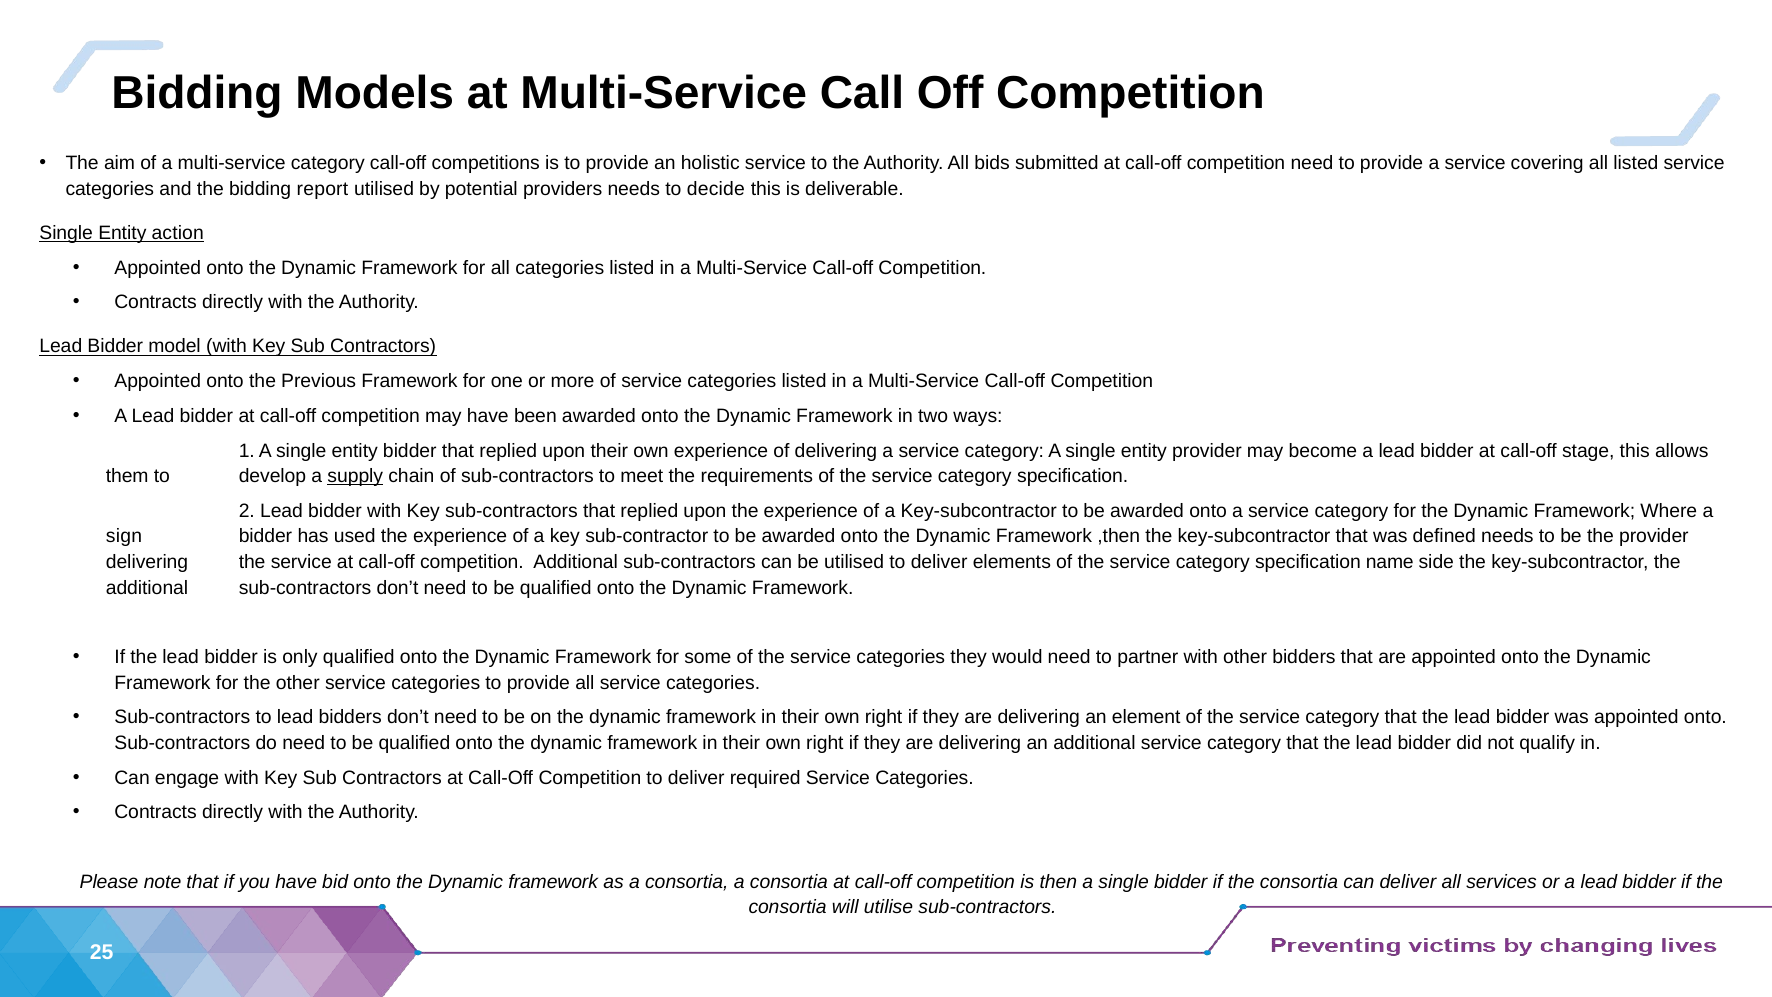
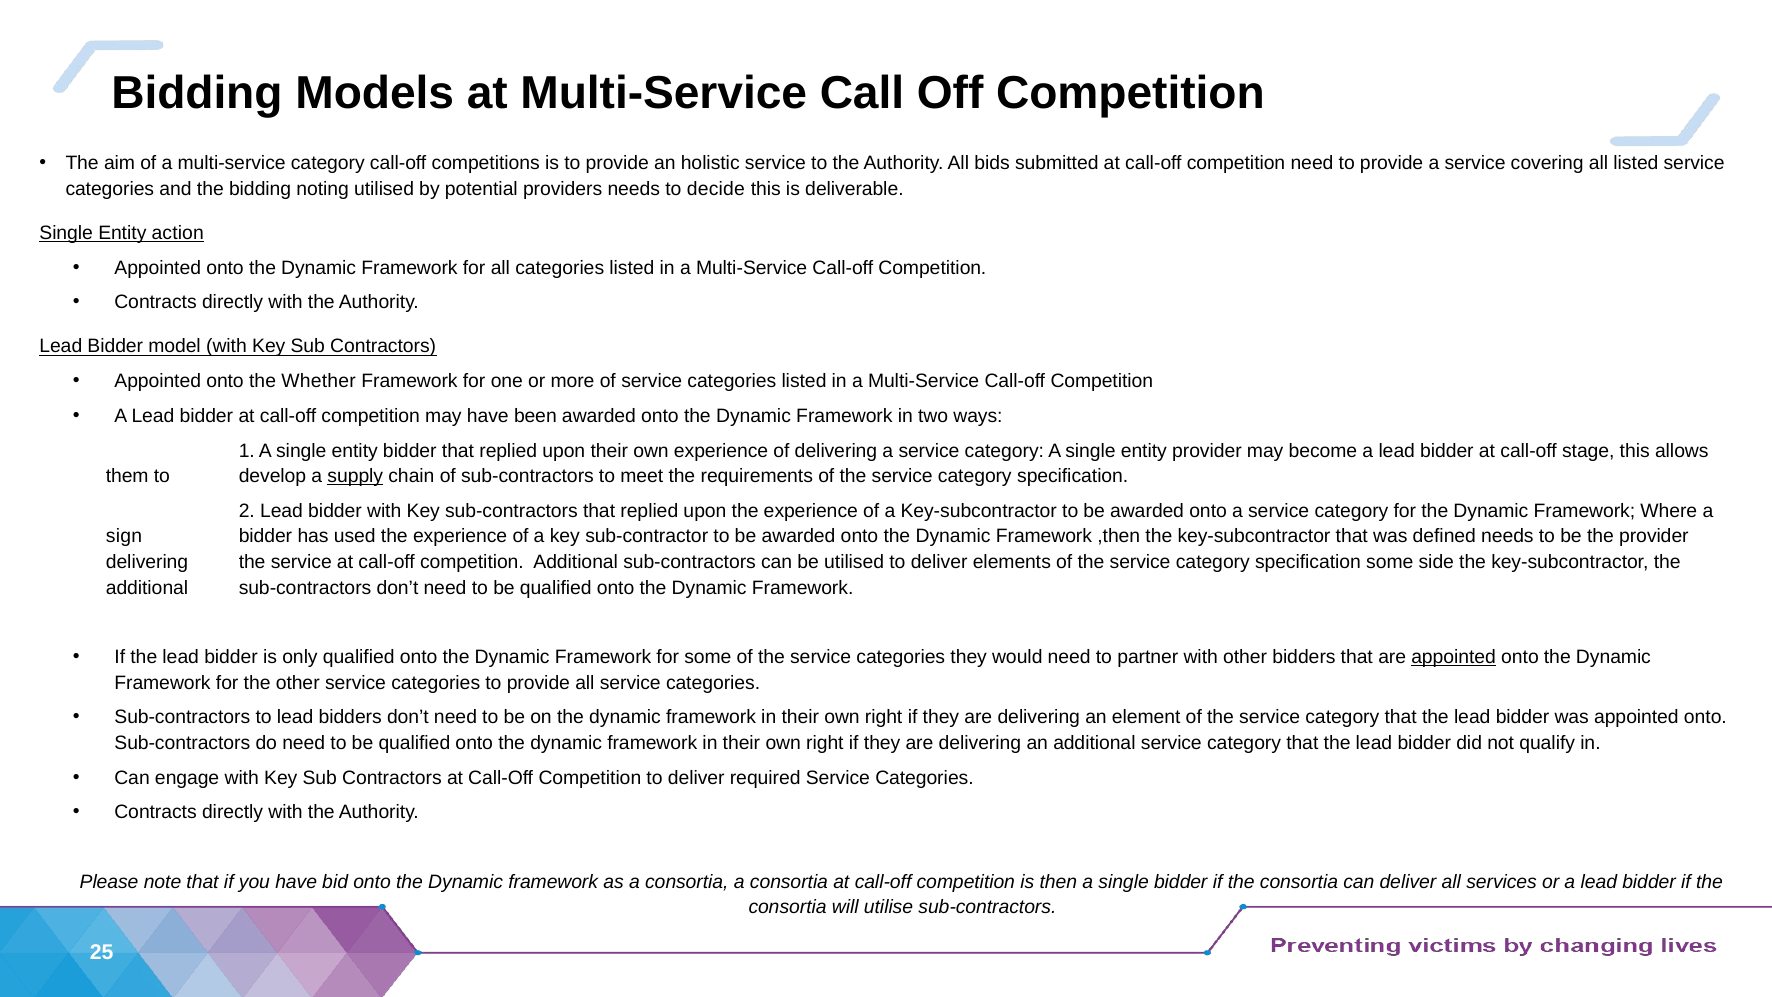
report: report -> noting
Previous: Previous -> Whether
specification name: name -> some
appointed at (1454, 657) underline: none -> present
